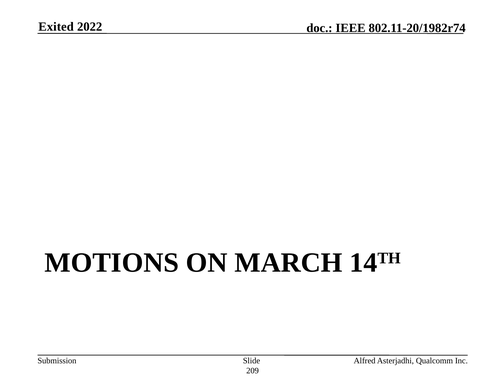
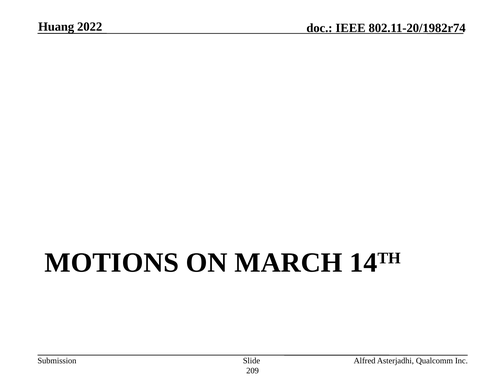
Exited: Exited -> Huang
